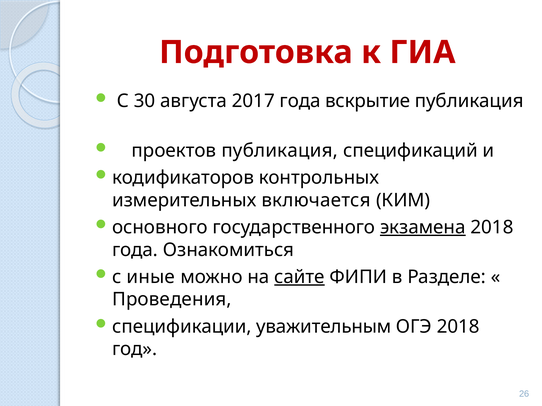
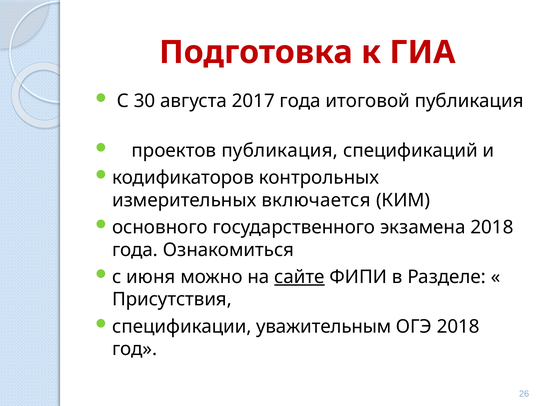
вскрытие: вскрытие -> итоговой
экзамена underline: present -> none
иные: иные -> июня
Проведения: Проведения -> Присутствия
